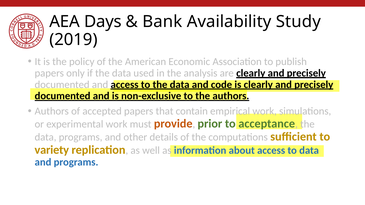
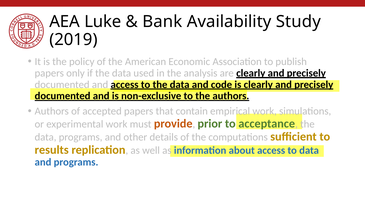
Days: Days -> Luke
variety: variety -> results
